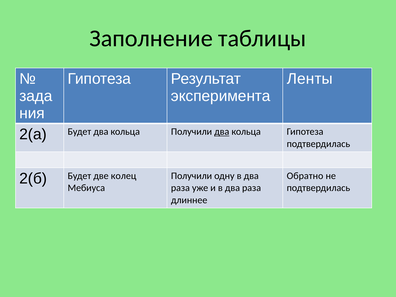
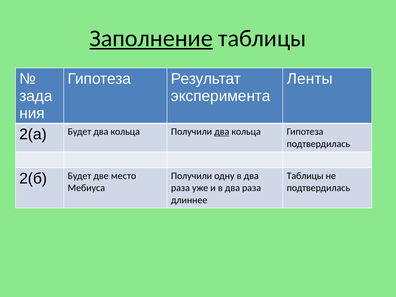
Заполнение underline: none -> present
колец: колец -> место
Обратно at (305, 176): Обратно -> Таблицы
